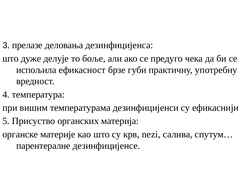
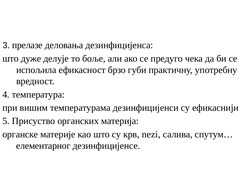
брзе: брзе -> брзо
парентералне: парентералне -> елементарног
